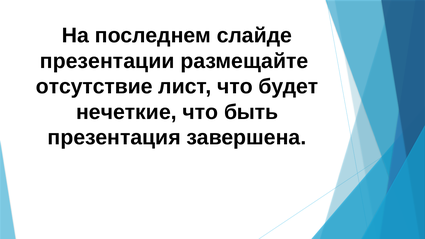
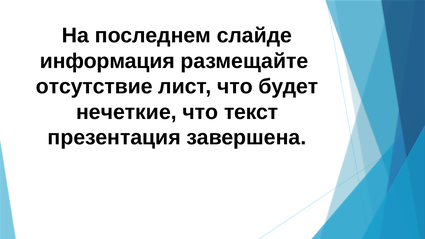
презентации: презентации -> информация
быть: быть -> текст
